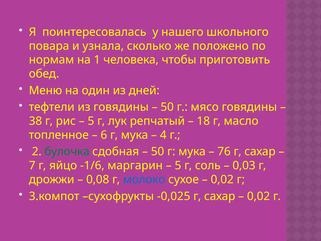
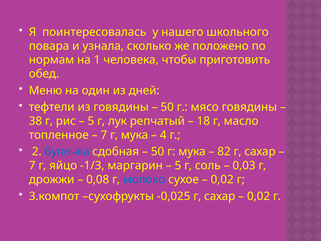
6 at (104, 135): 6 -> 7
булочка colour: green -> blue
76: 76 -> 82
-1/6: -1/6 -> -1/3
